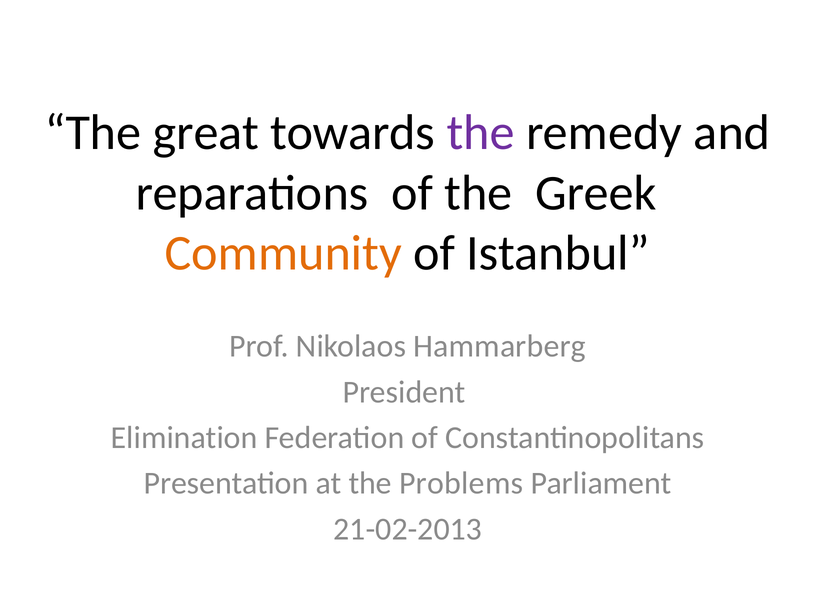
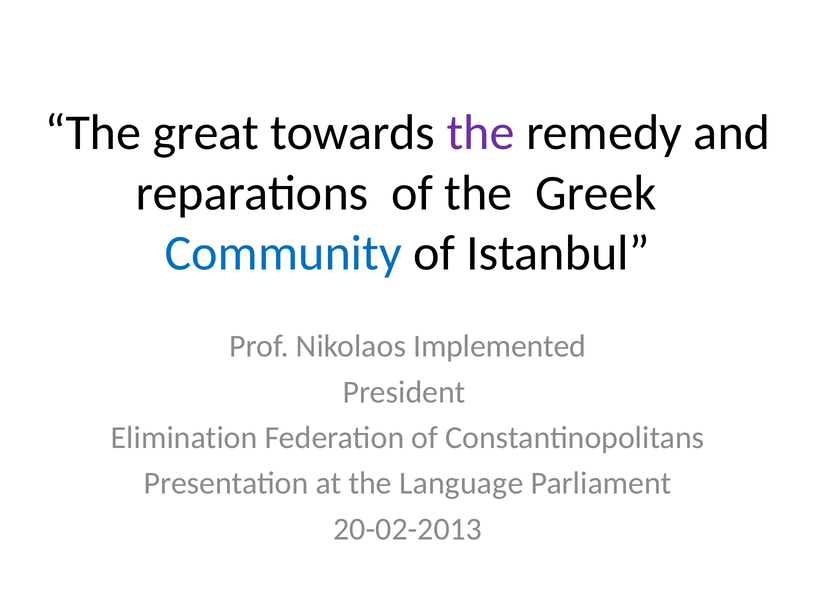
Community colour: orange -> blue
Hammarberg: Hammarberg -> Implemented
Problems: Problems -> Language
21-02-2013: 21-02-2013 -> 20-02-2013
